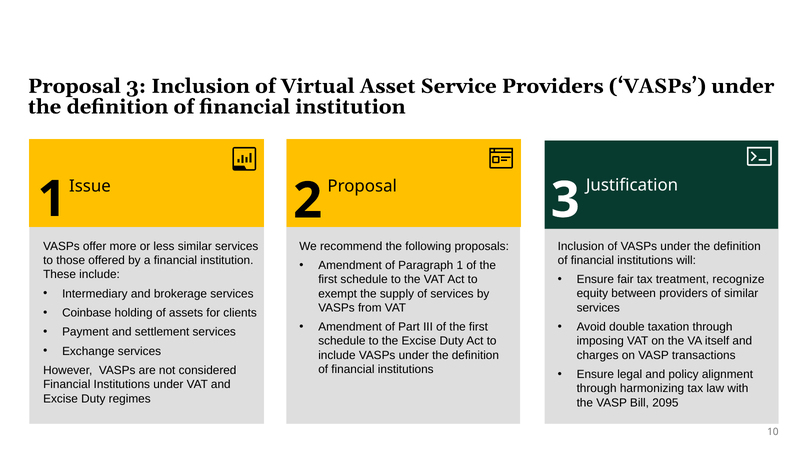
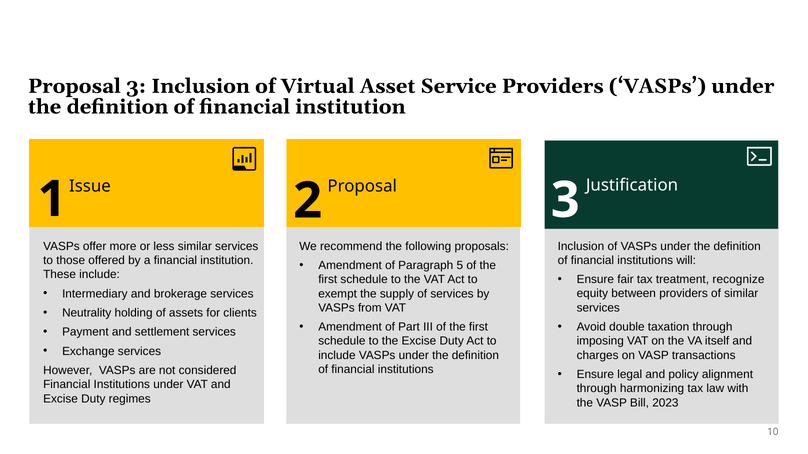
Paragraph 1: 1 -> 5
Coinbase: Coinbase -> Neutrality
2095: 2095 -> 2023
